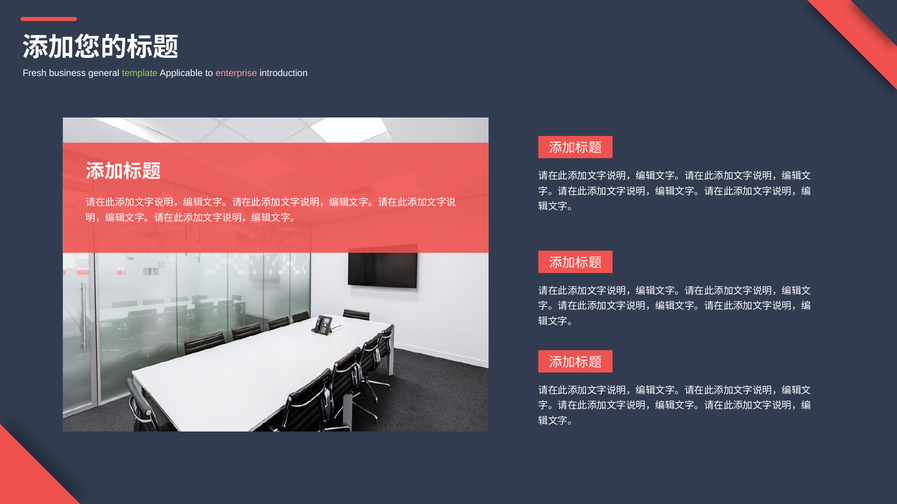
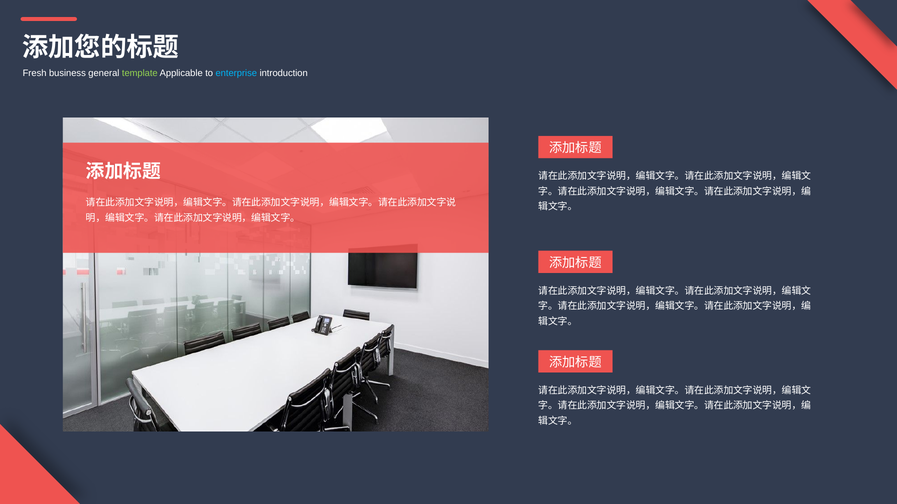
enterprise colour: pink -> light blue
